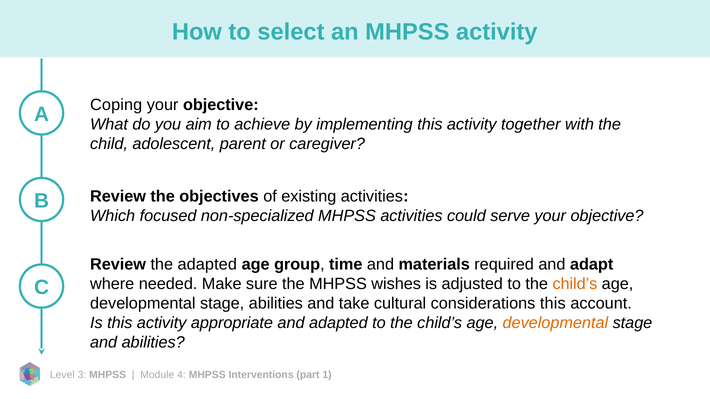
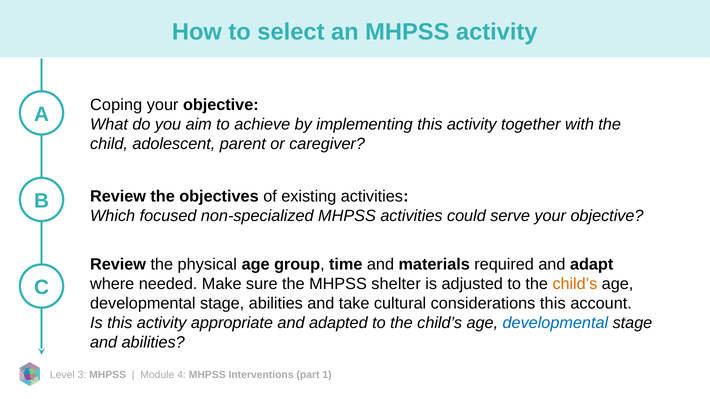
the adapted: adapted -> physical
wishes: wishes -> shelter
developmental at (555, 323) colour: orange -> blue
